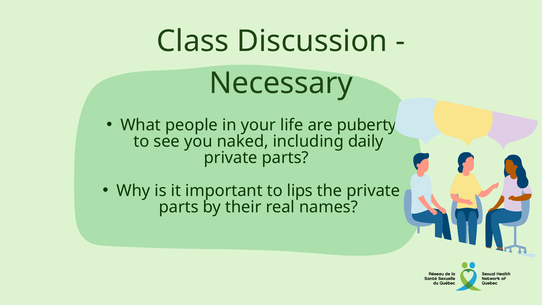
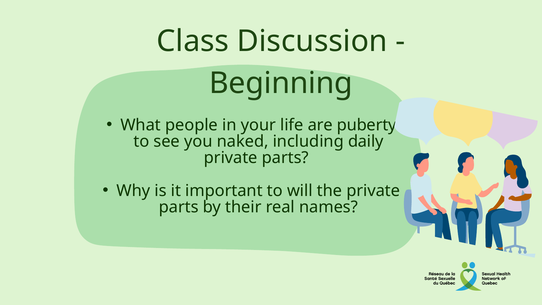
Necessary: Necessary -> Beginning
lips: lips -> will
